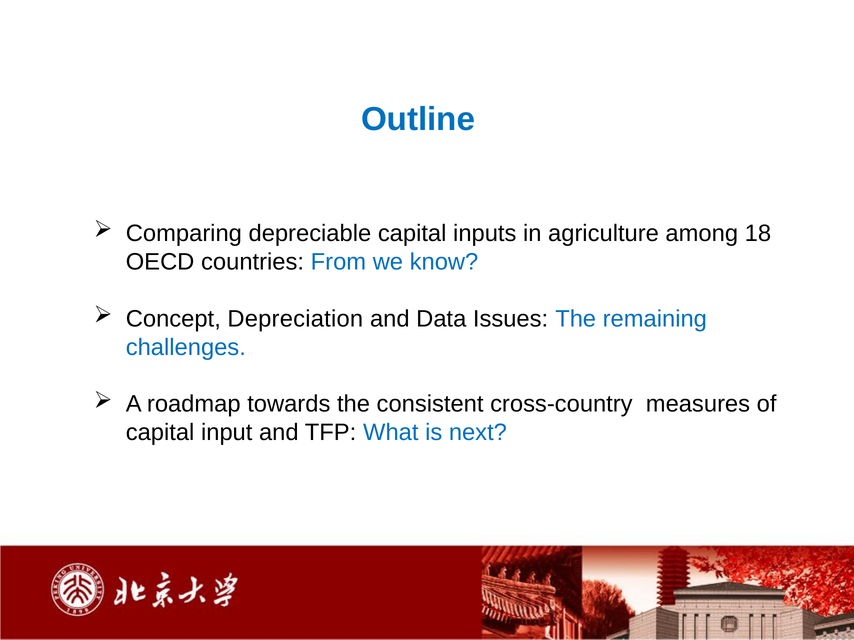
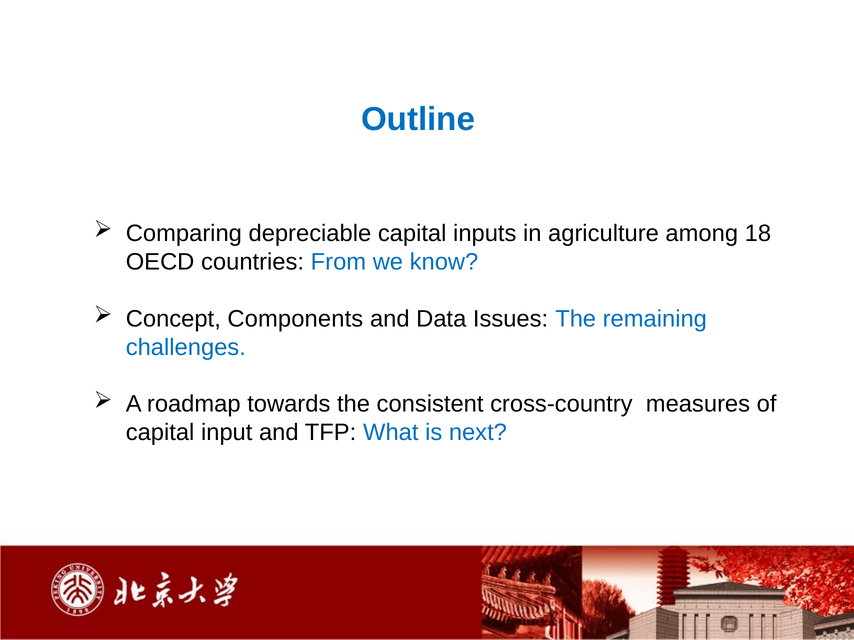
Depreciation: Depreciation -> Components
